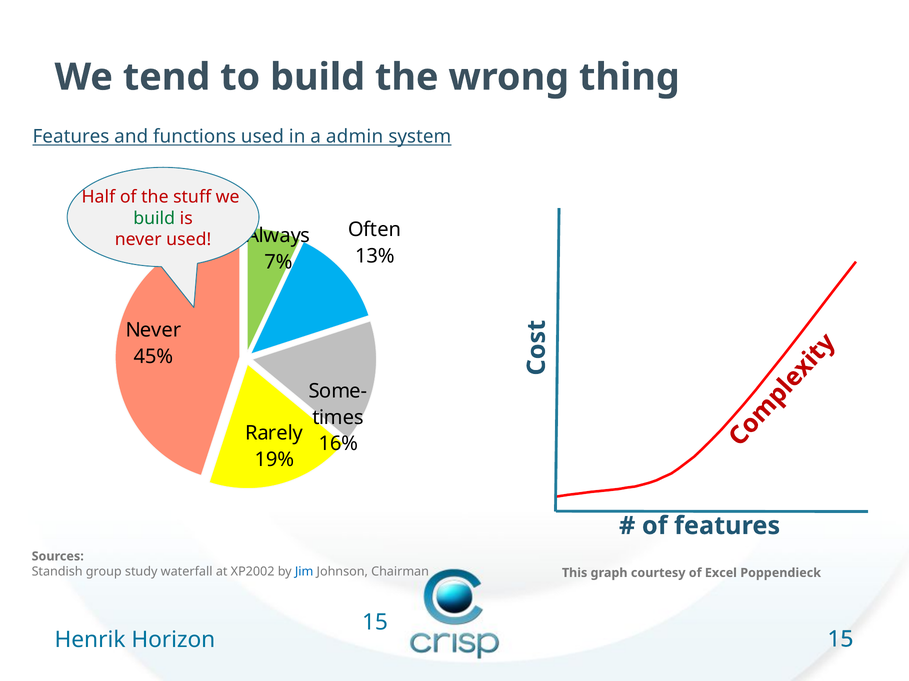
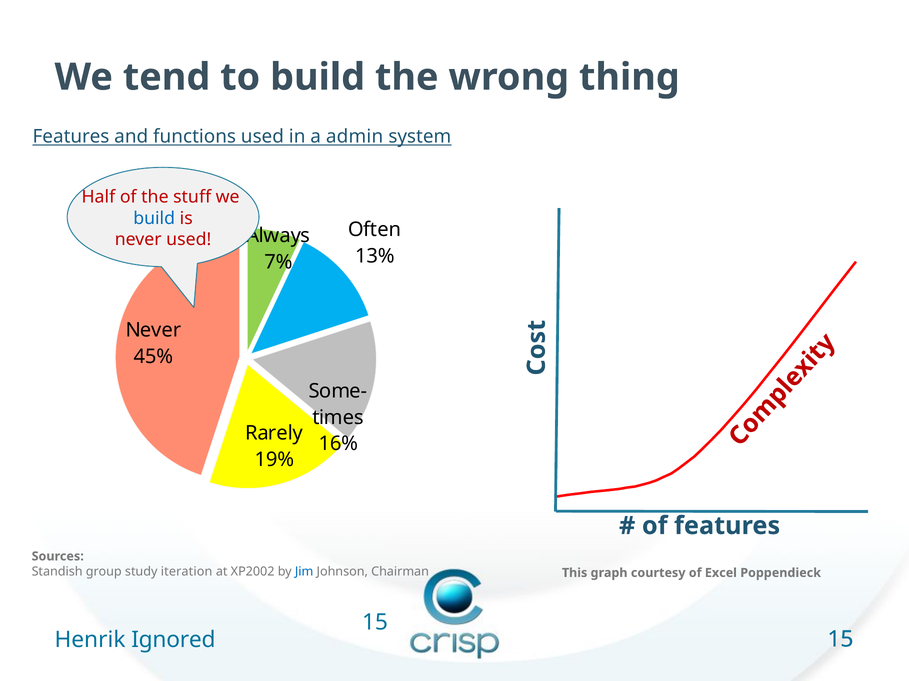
build at (154, 218) colour: green -> blue
waterfall: waterfall -> iteration
Horizon: Horizon -> Ignored
